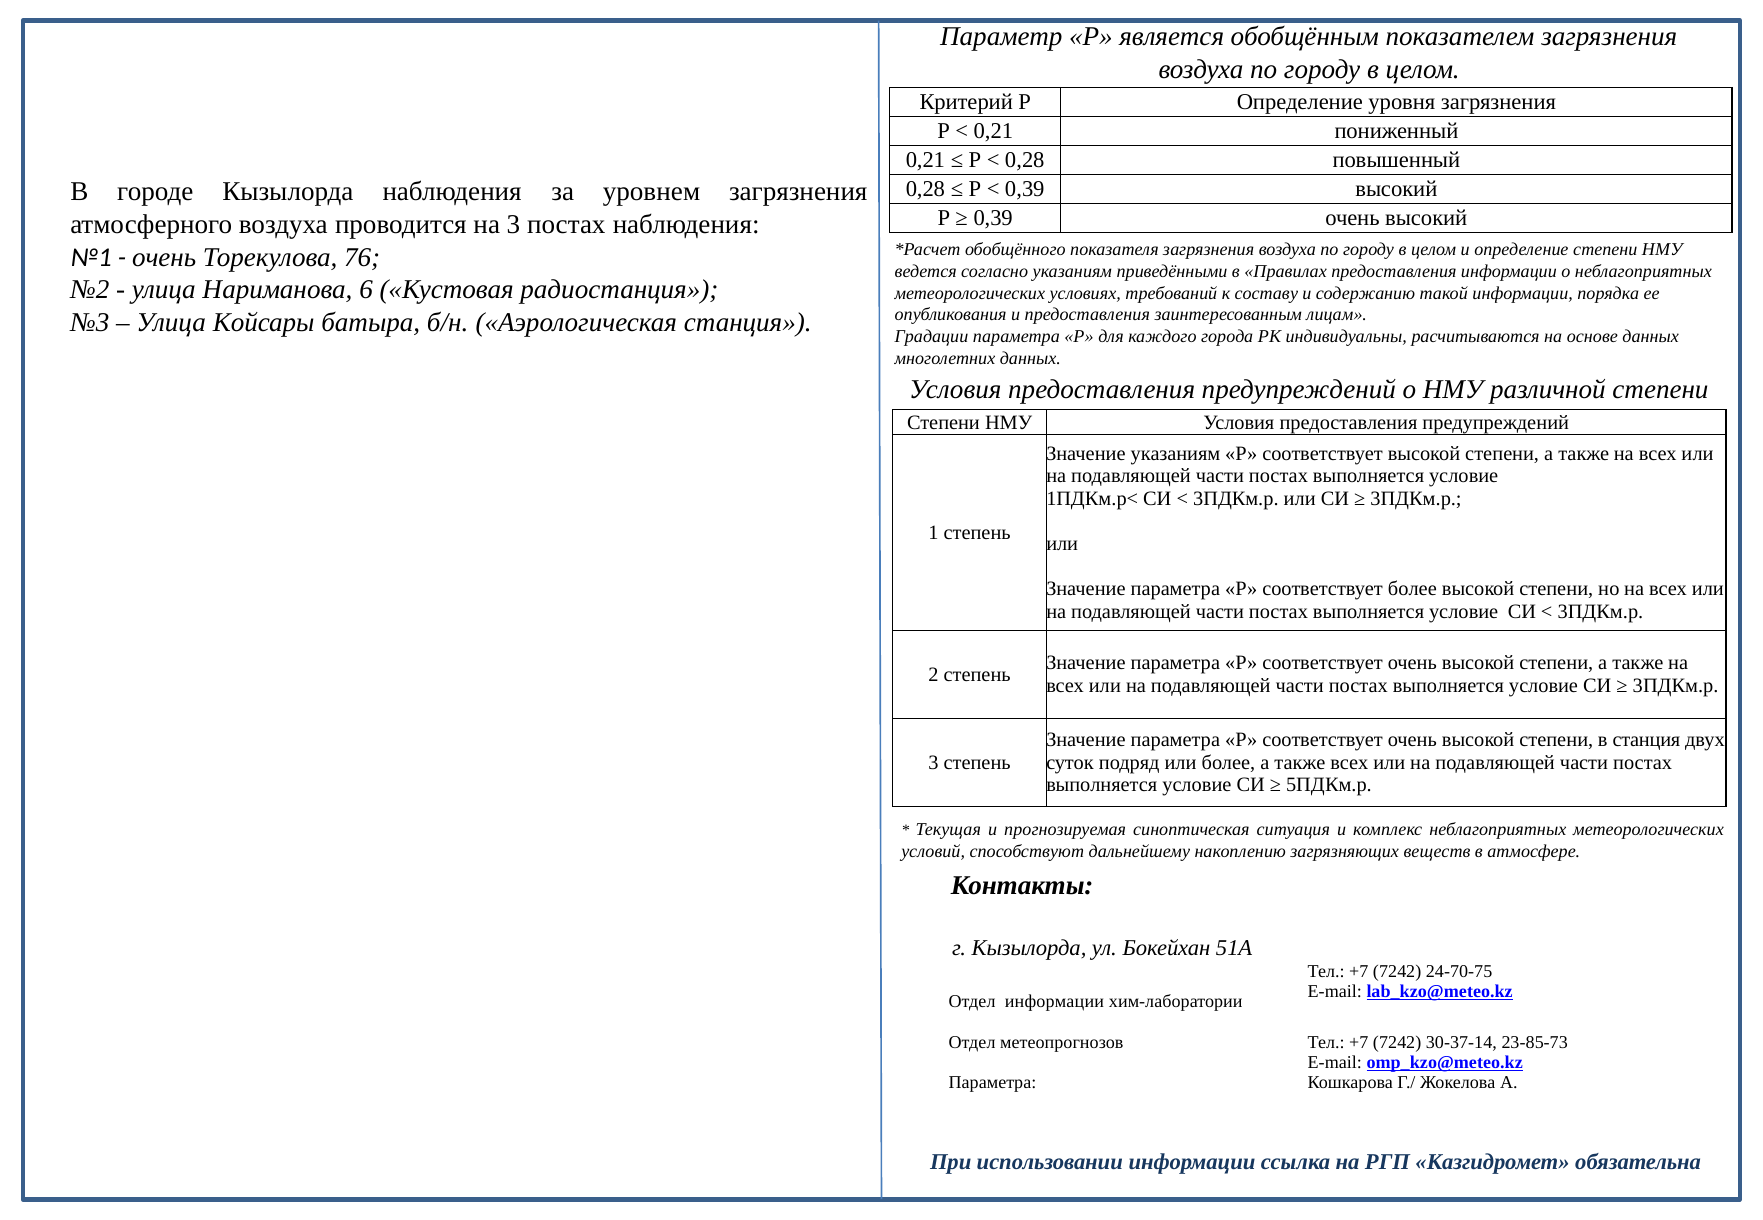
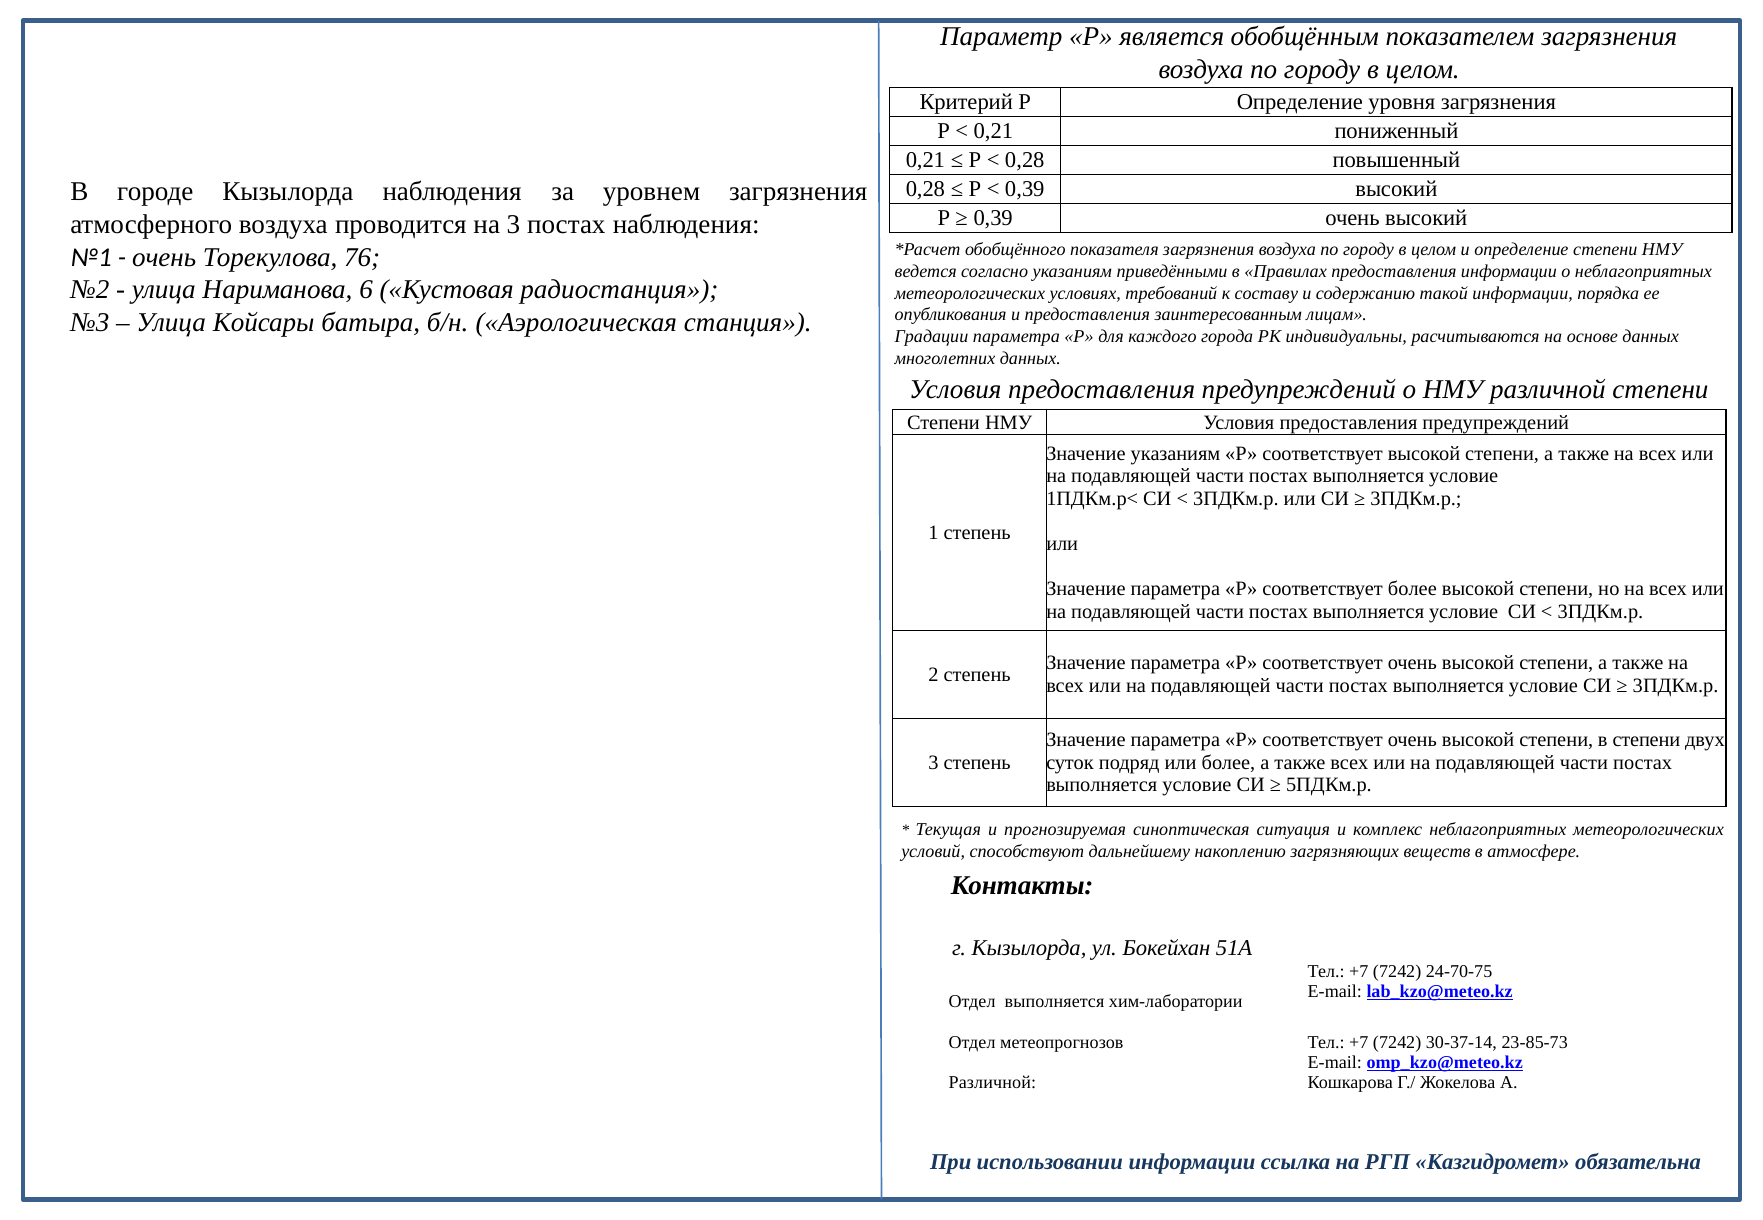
в станция: станция -> степени
Отдел информации: информации -> выполняется
Параметра at (992, 1083): Параметра -> Различной
